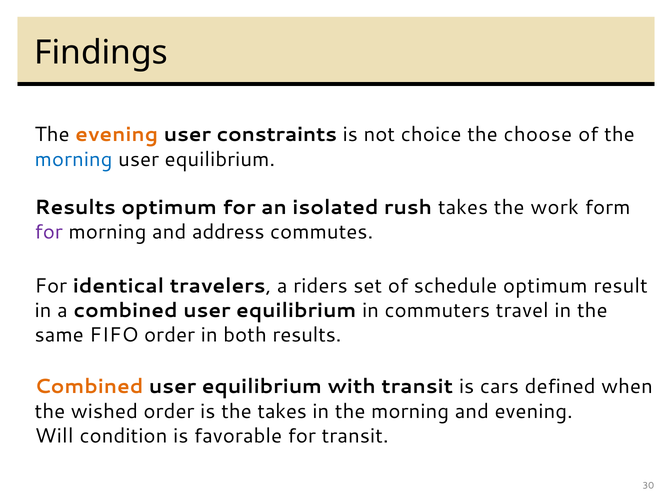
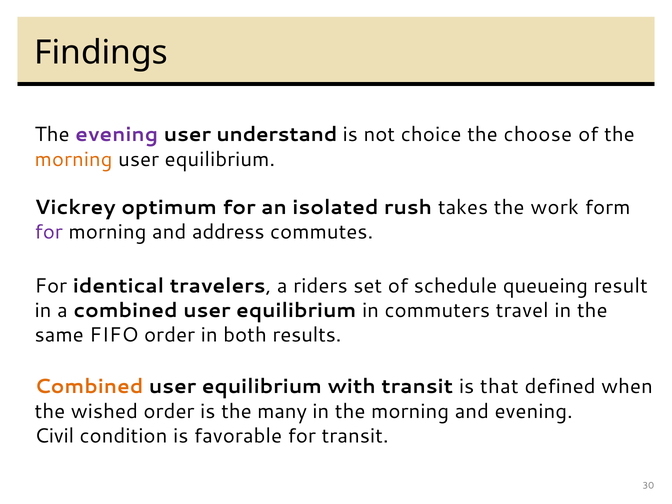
evening at (117, 135) colour: orange -> purple
constraints: constraints -> understand
morning at (74, 159) colour: blue -> orange
Results at (75, 207): Results -> Vickrey
schedule optimum: optimum -> queueing
cars: cars -> that
the takes: takes -> many
Will: Will -> Civil
